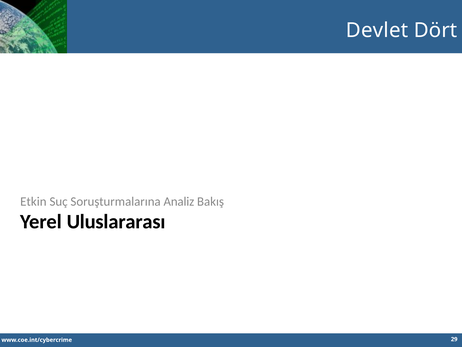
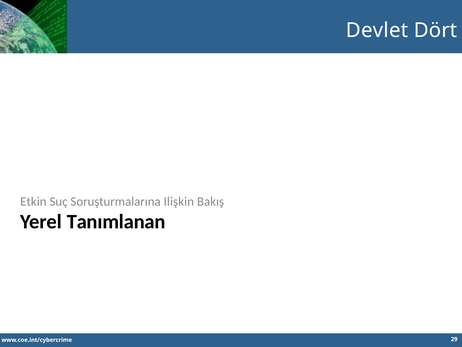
Analiz: Analiz -> Ilişkin
Uluslararası: Uluslararası -> Tanımlanan
